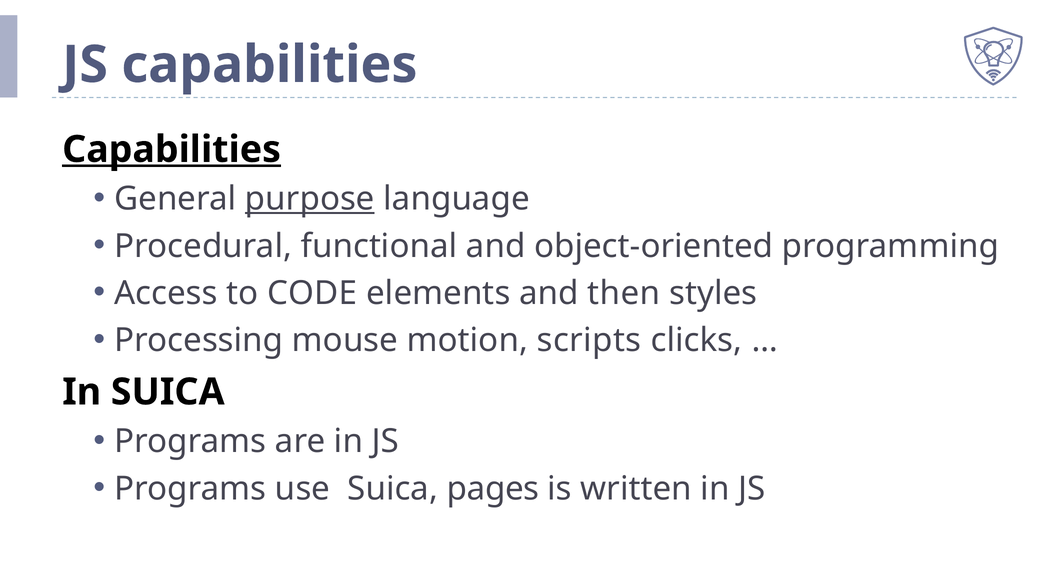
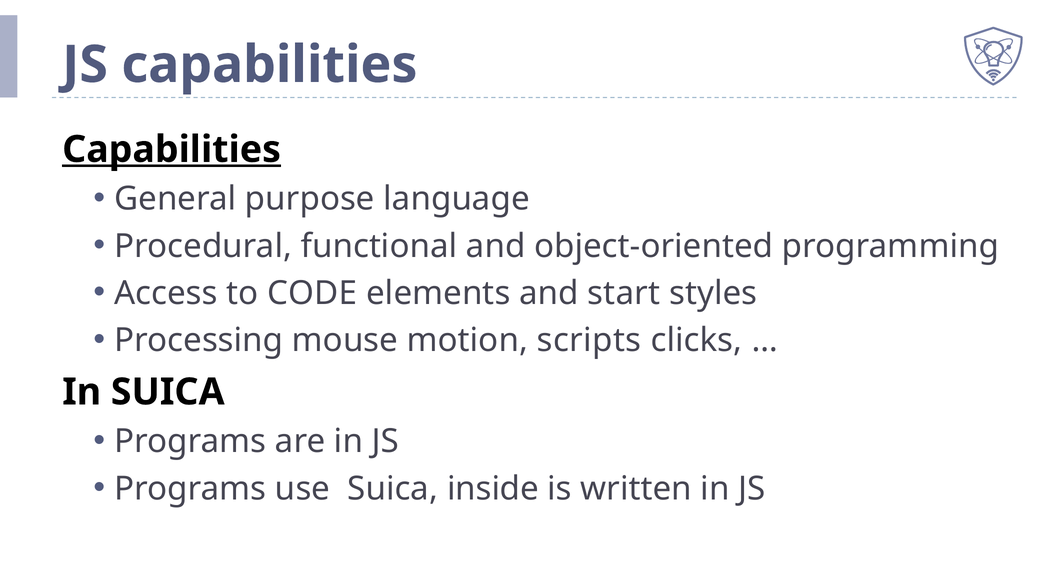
purpose underline: present -> none
then: then -> start
pages: pages -> inside
